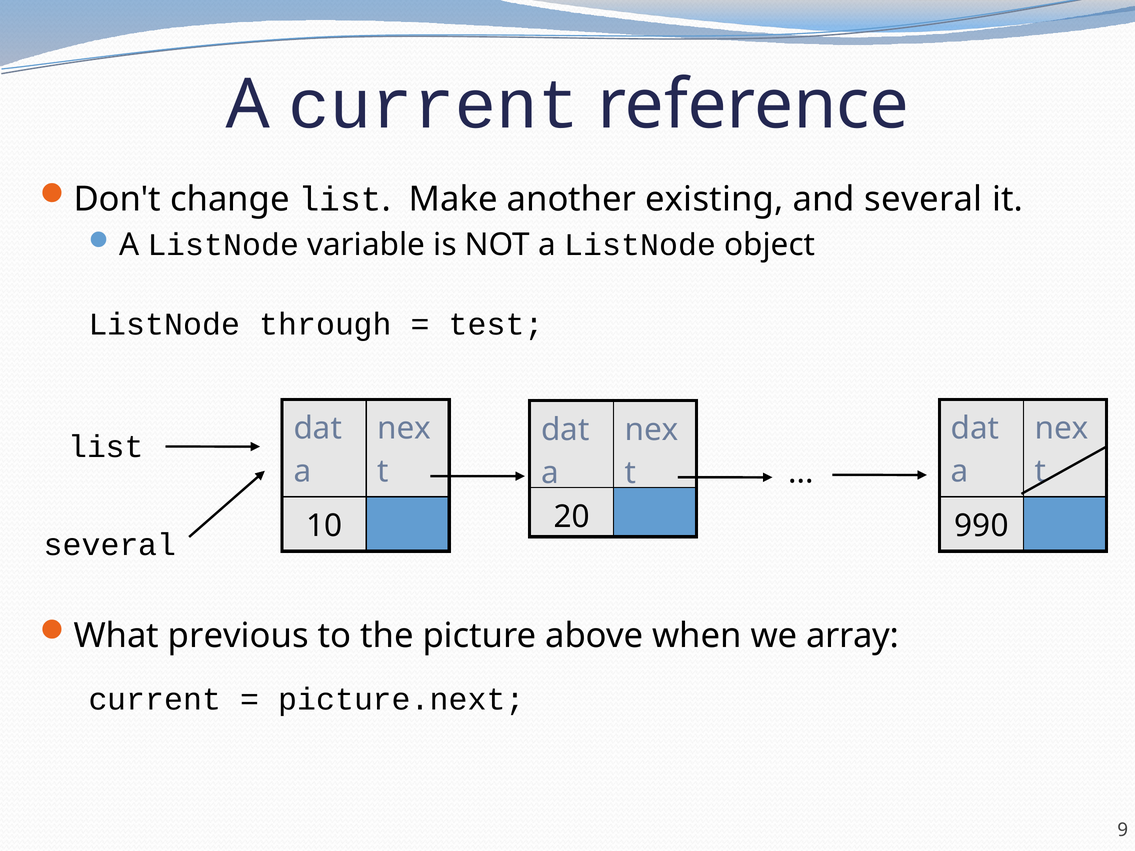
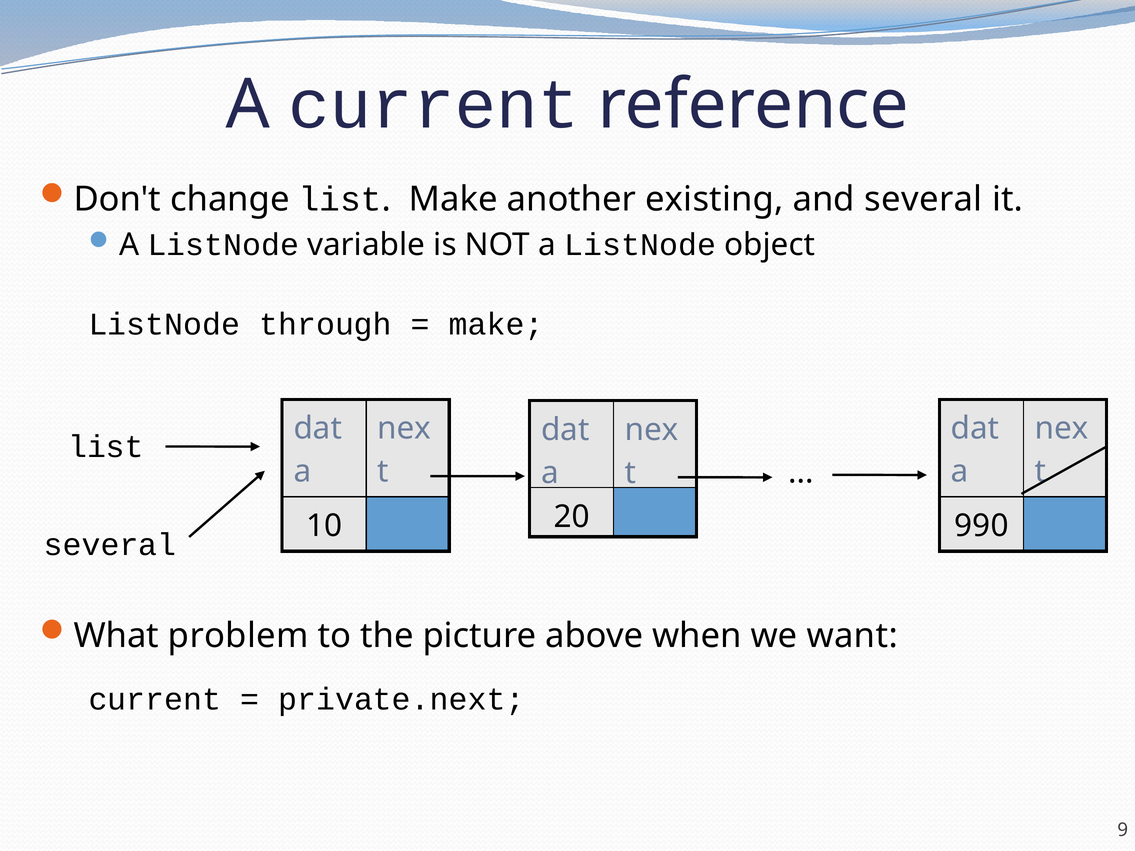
test at (496, 324): test -> make
previous: previous -> problem
array: array -> want
picture.next: picture.next -> private.next
